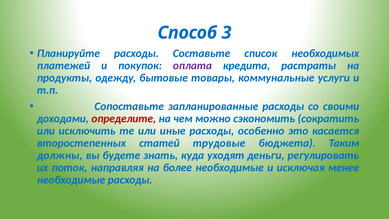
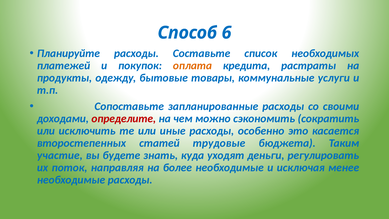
3: 3 -> 6
оплата colour: purple -> orange
должны: должны -> участие
